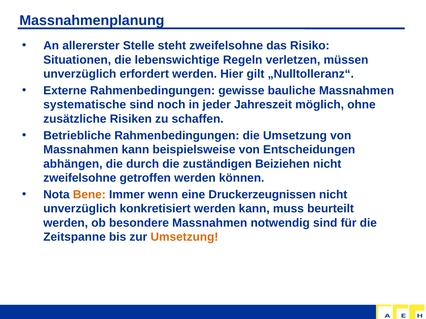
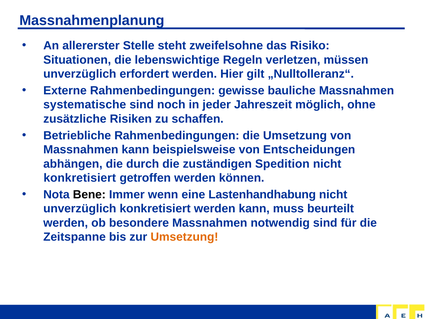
Beiziehen: Beiziehen -> Spedition
zweifelsohne at (80, 178): zweifelsohne -> konkretisiert
Bene colour: orange -> black
Druckerzeugnissen: Druckerzeugnissen -> Lastenhandhabung
